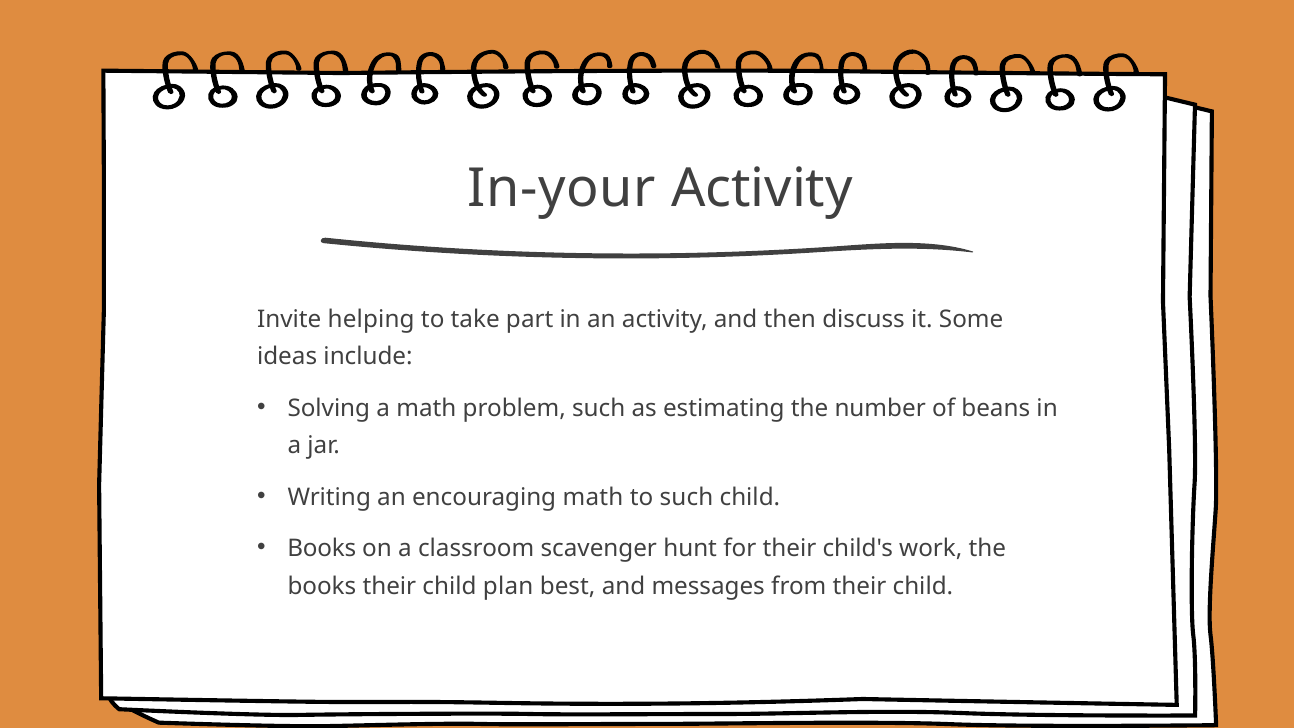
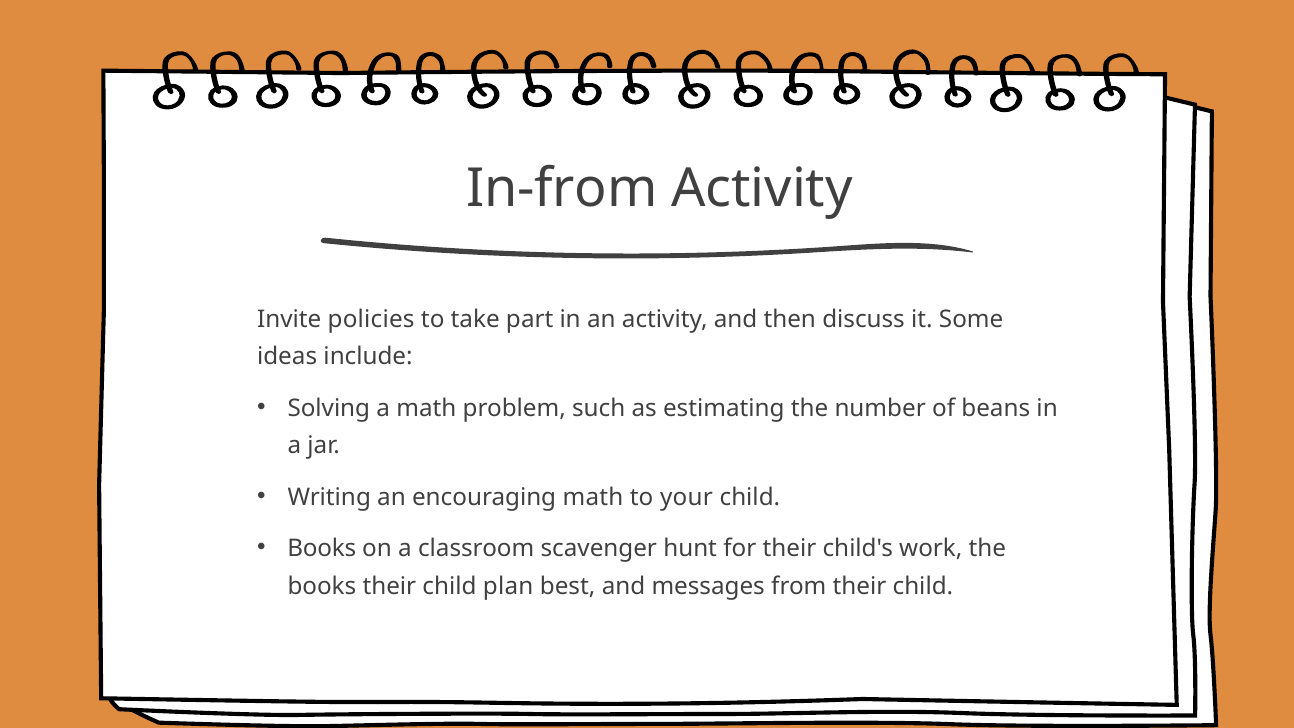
In-your: In-your -> In-from
helping: helping -> policies
to such: such -> your
